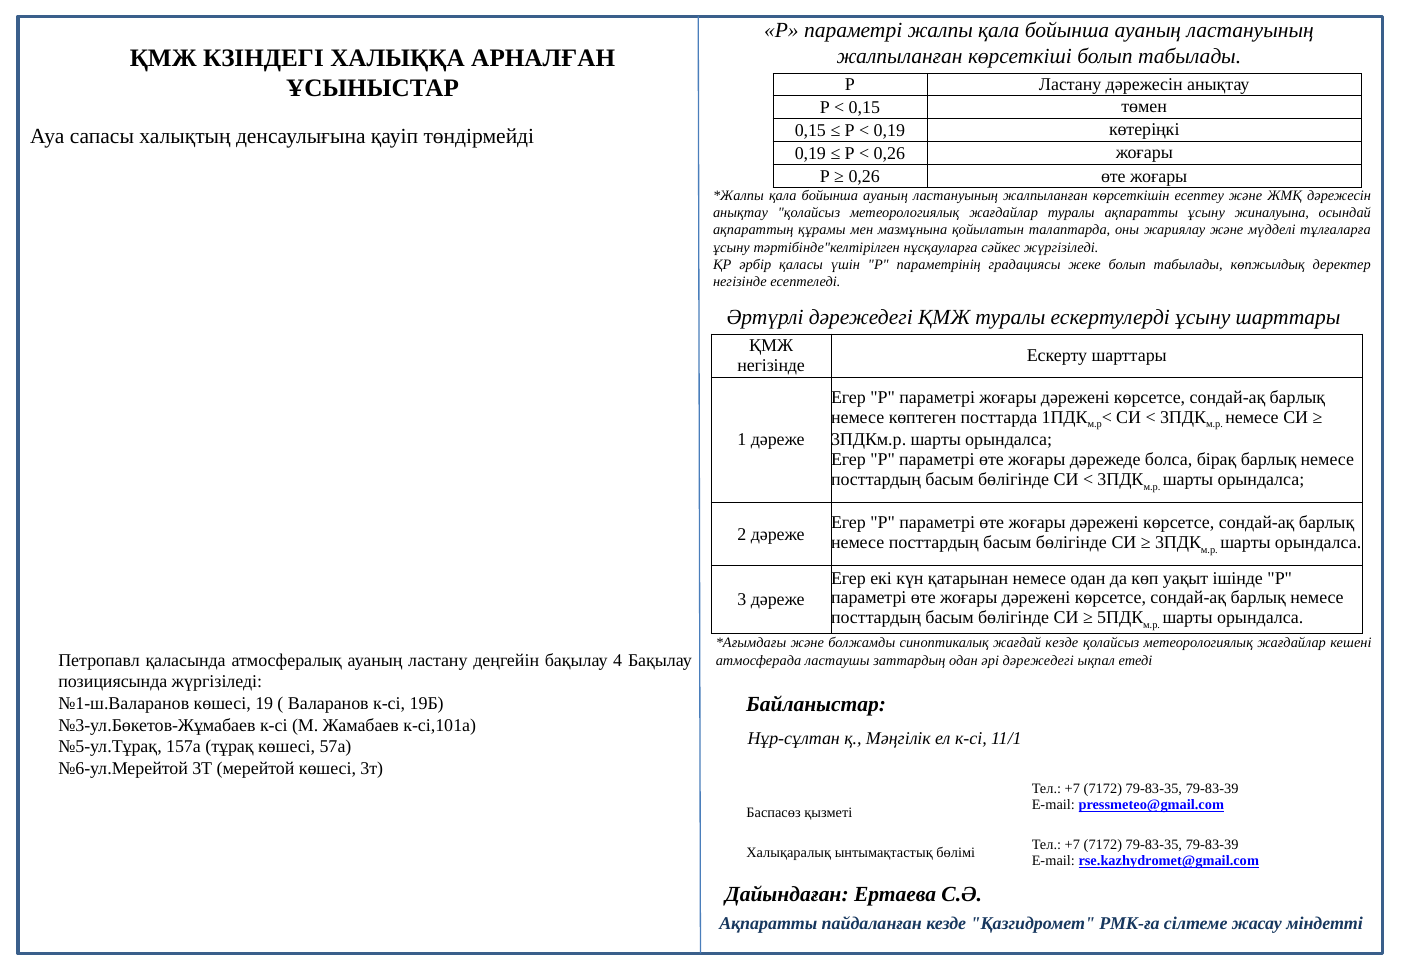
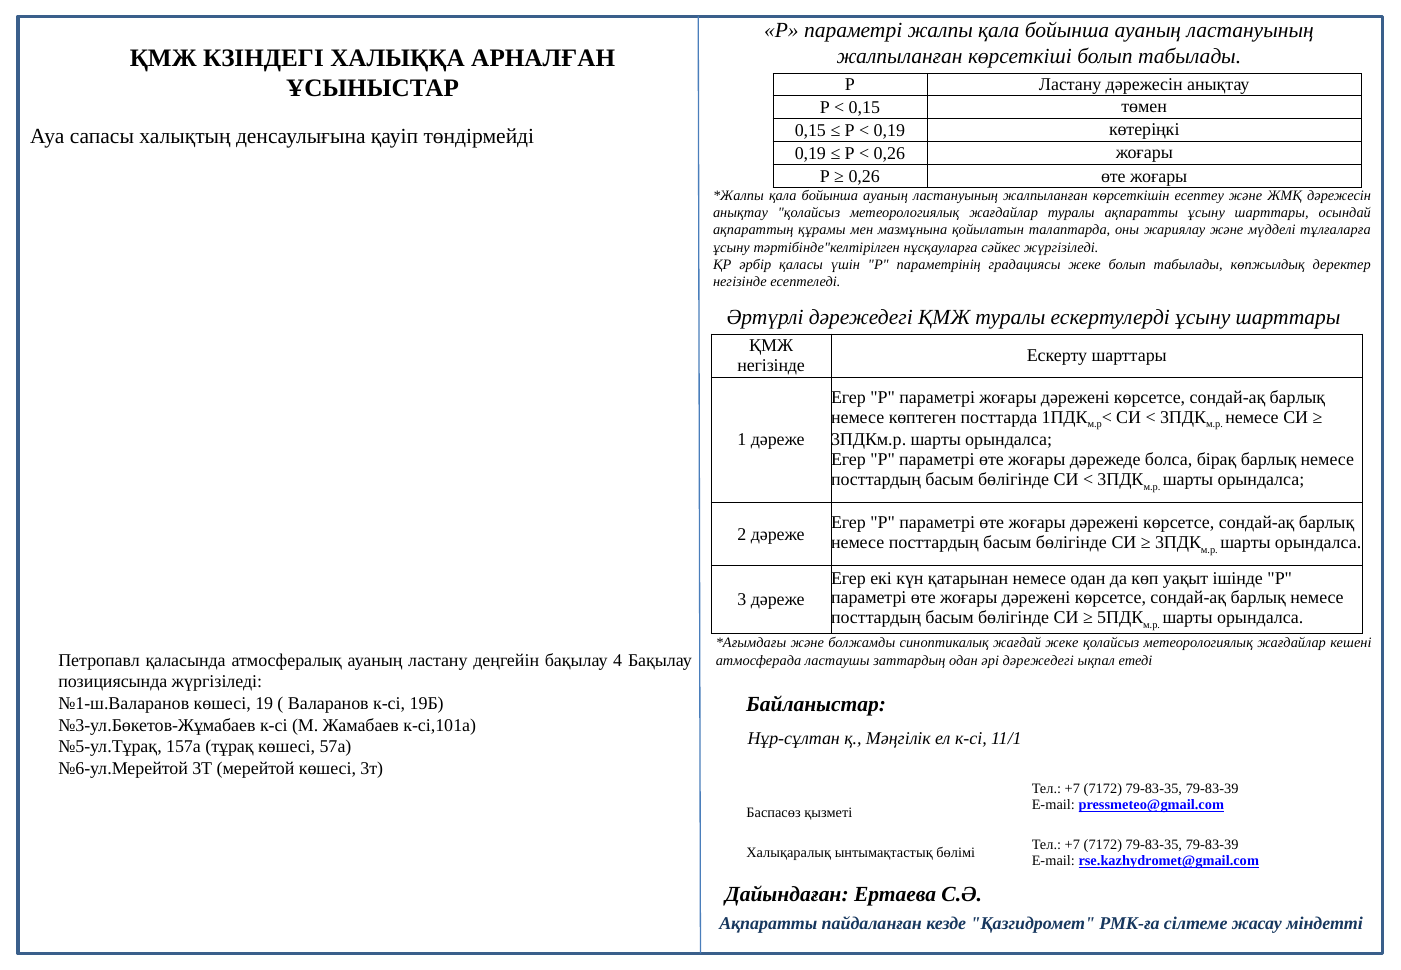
ақпаратты ұсыну жиналуына: жиналуына -> шарттары
жағдай кезде: кезде -> жеке
